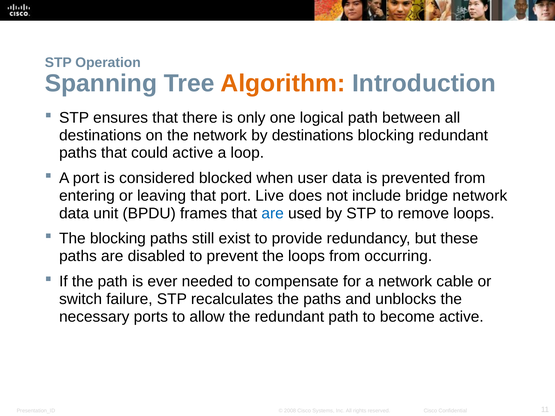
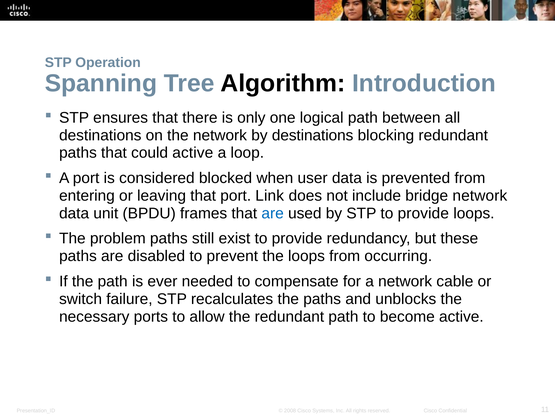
Algorithm colour: orange -> black
Live: Live -> Link
STP to remove: remove -> provide
The blocking: blocking -> problem
